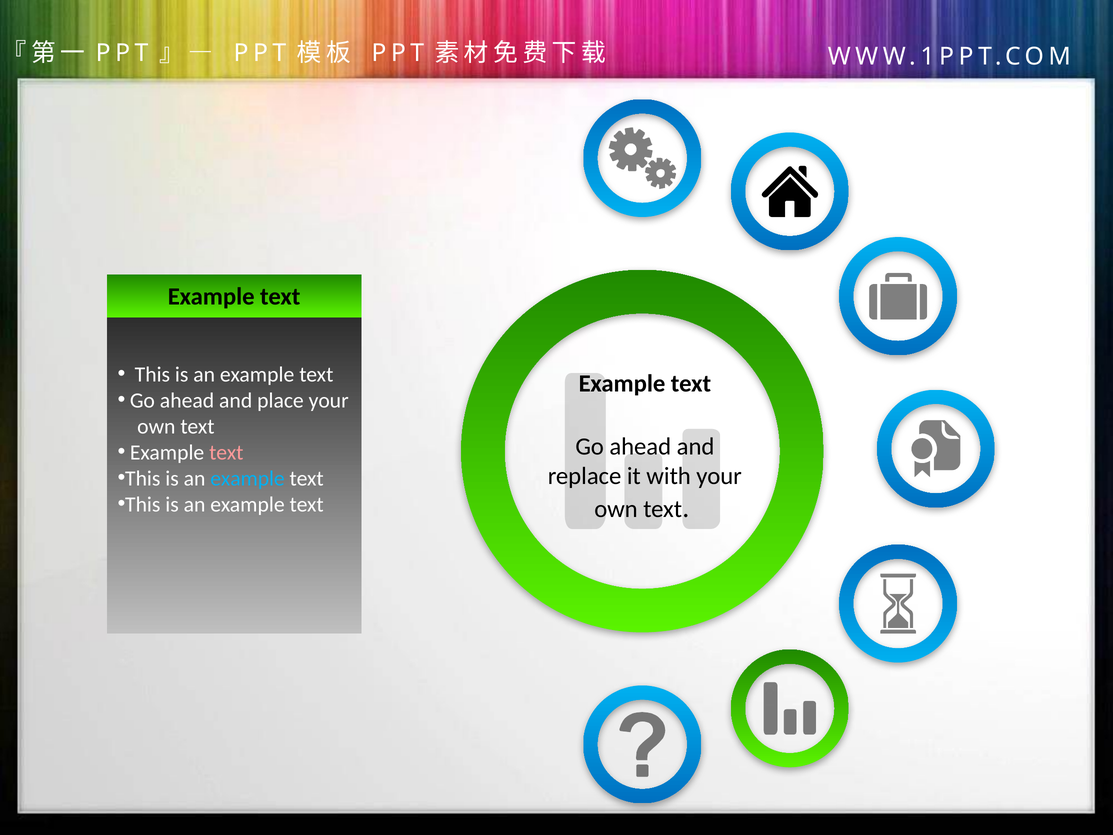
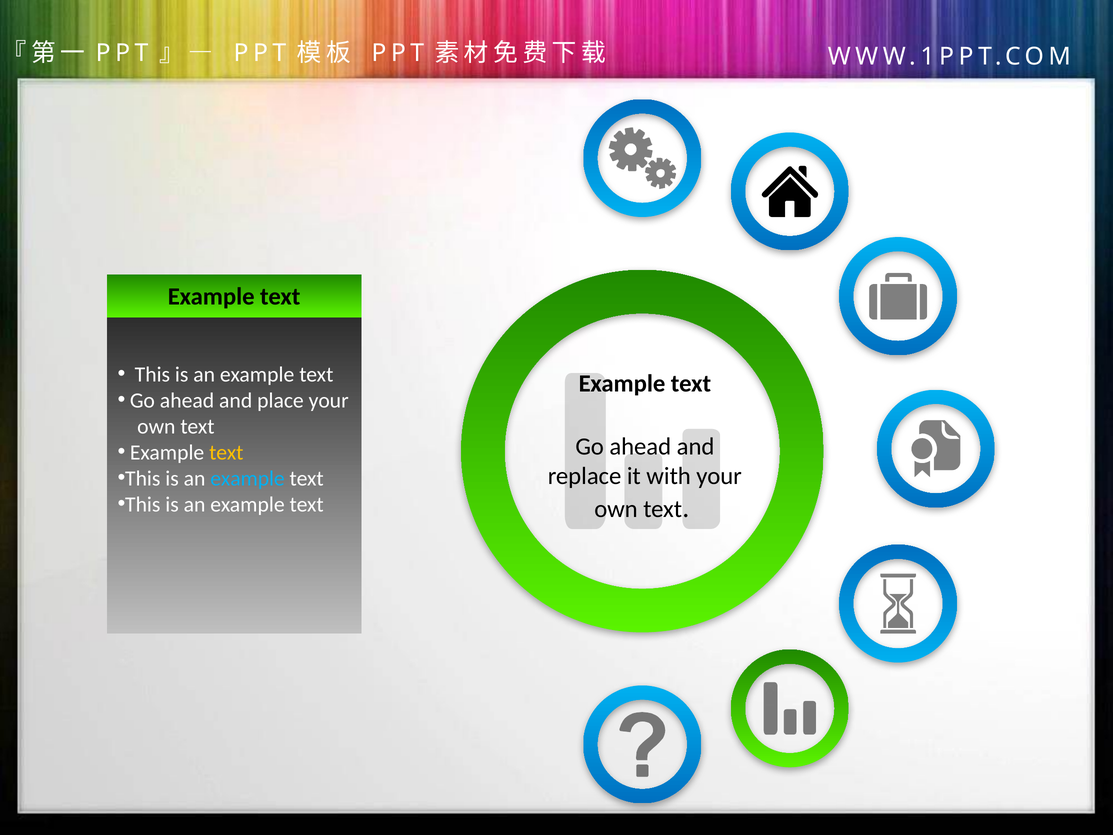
text at (226, 452) colour: pink -> yellow
